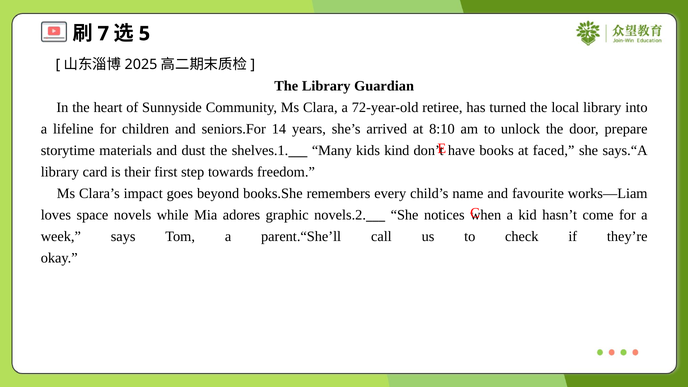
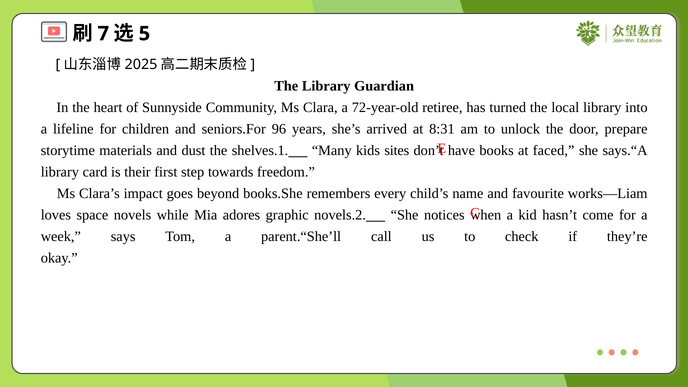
14: 14 -> 96
8:10: 8:10 -> 8:31
kind: kind -> sites
